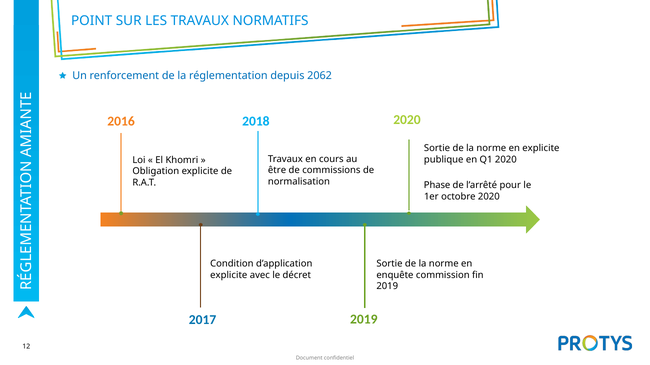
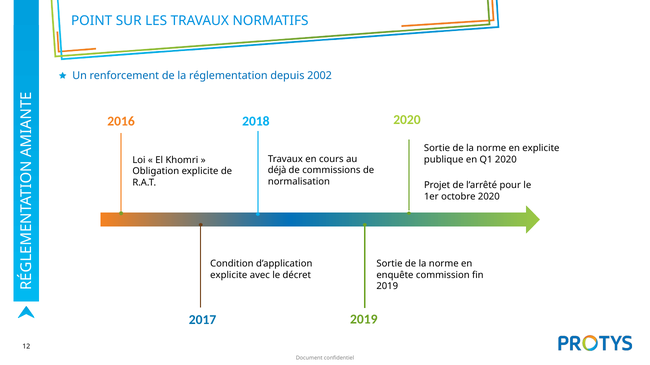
2062: 2062 -> 2002
être: être -> déjà
Phase: Phase -> Projet
